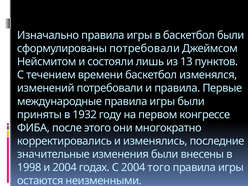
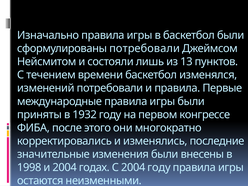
2004 того: того -> году
